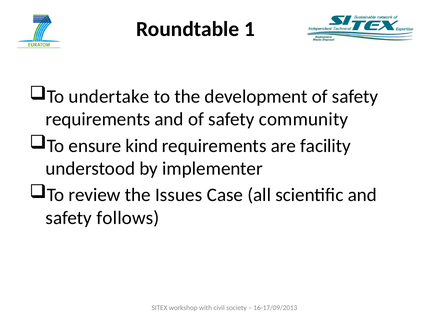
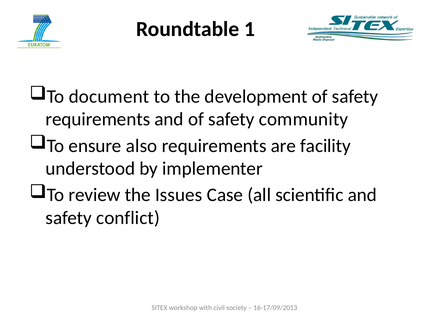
undertake: undertake -> document
kind: kind -> also
follows: follows -> conflict
